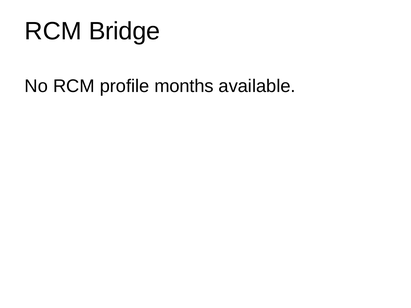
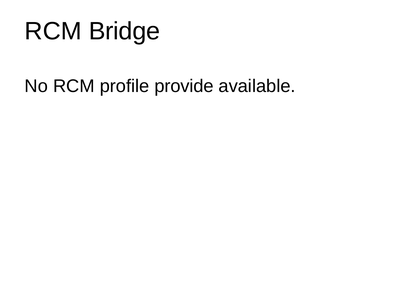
months: months -> provide
